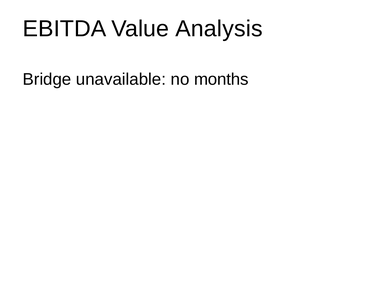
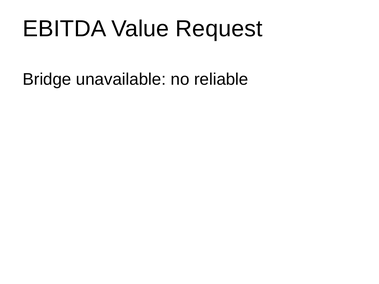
Analysis: Analysis -> Request
months: months -> reliable
